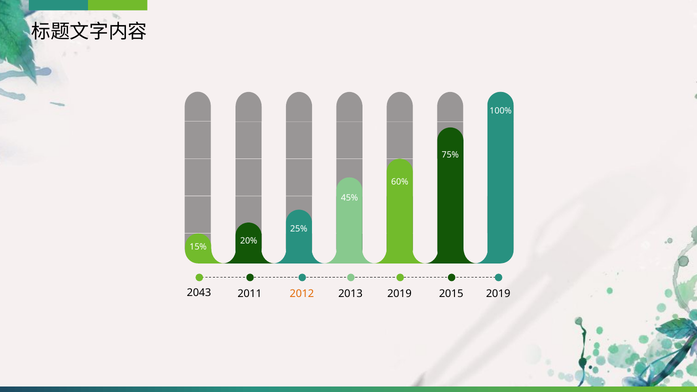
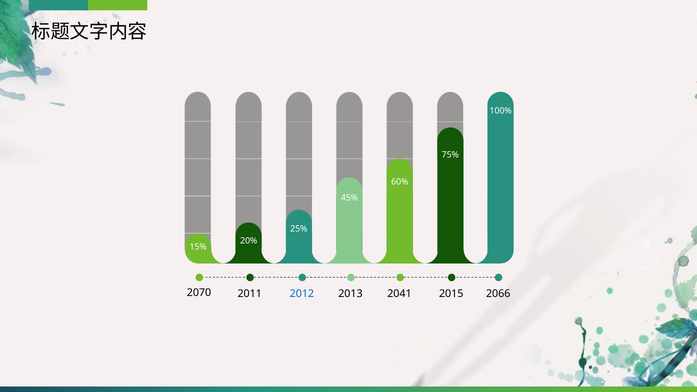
2043: 2043 -> 2070
2012 colour: orange -> blue
2013 2019: 2019 -> 2041
2015 2019: 2019 -> 2066
